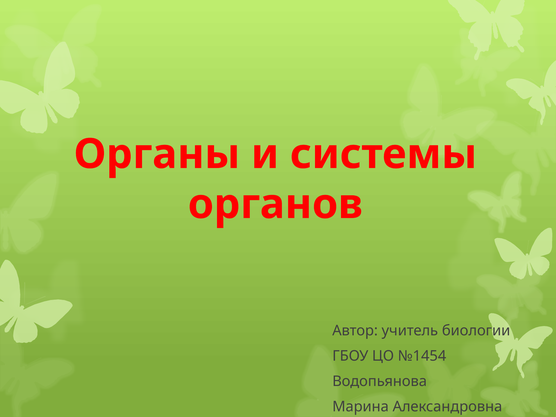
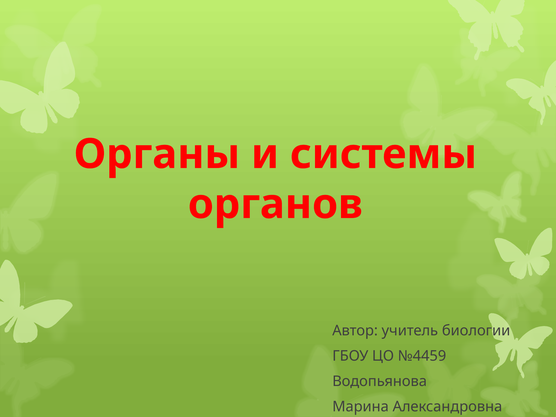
№1454: №1454 -> №4459
